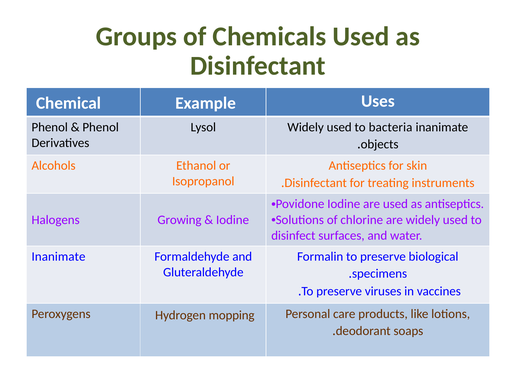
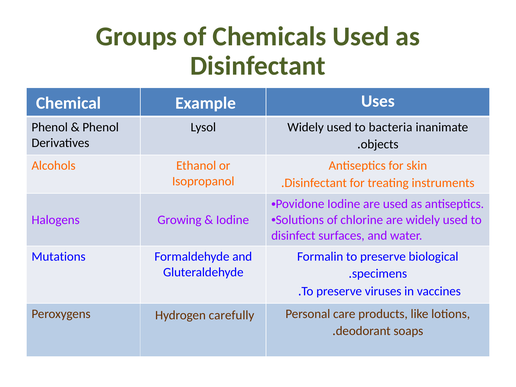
Inanimate at (59, 256): Inanimate -> Mutations
mopping: mopping -> carefully
